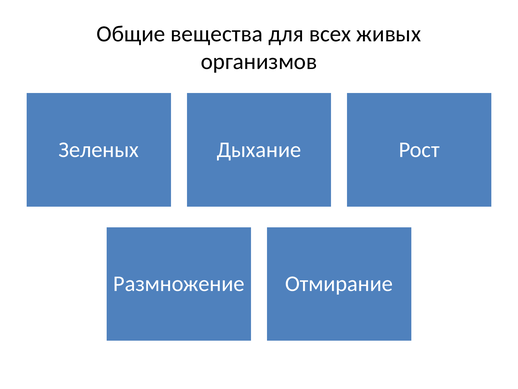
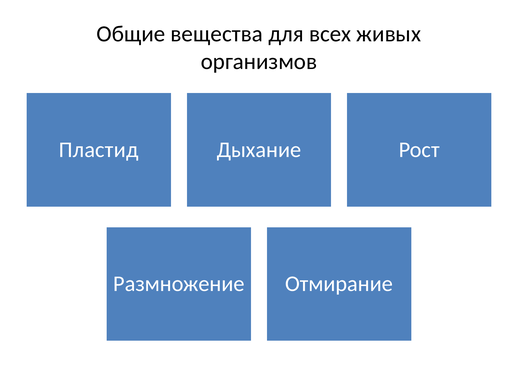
Зеленых: Зеленых -> Пластид
